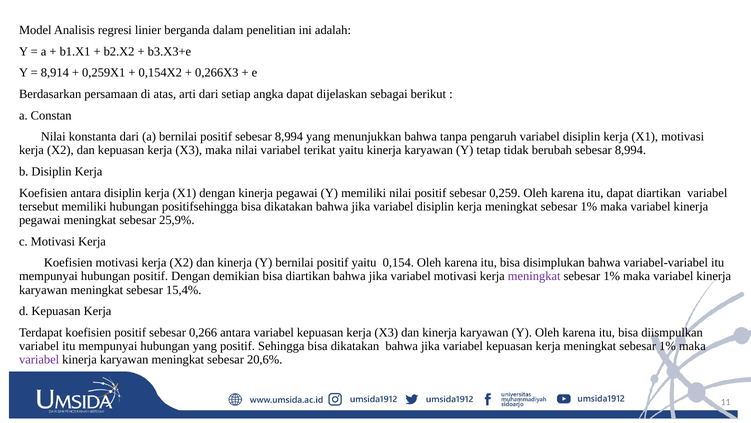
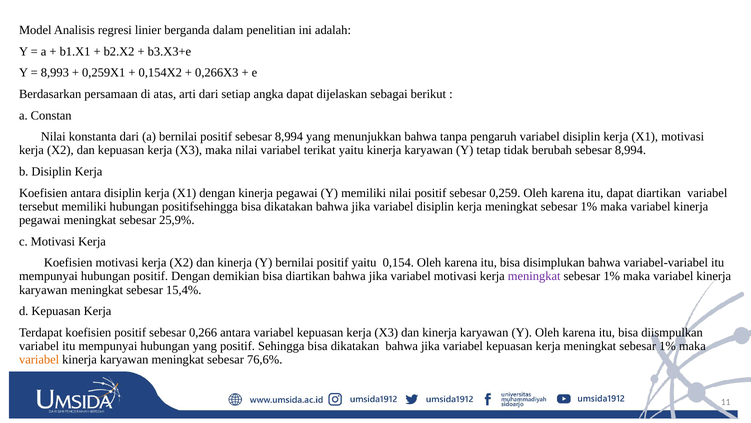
8,914: 8,914 -> 8,993
variabel at (39, 359) colour: purple -> orange
20,6%: 20,6% -> 76,6%
